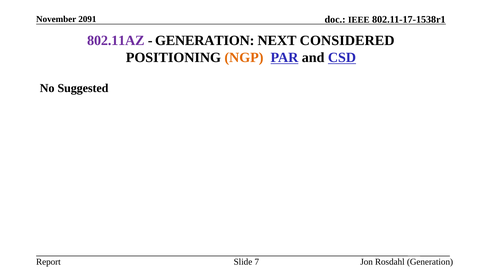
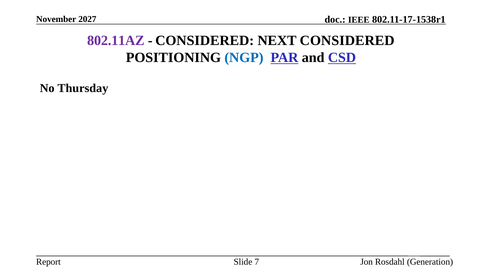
2091: 2091 -> 2027
GENERATION at (205, 41): GENERATION -> CONSIDERED
NGP colour: orange -> blue
Suggested: Suggested -> Thursday
